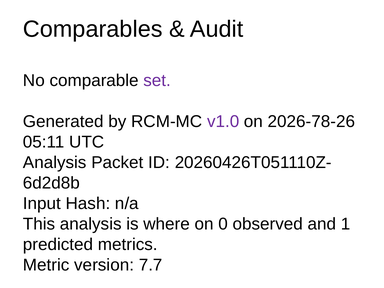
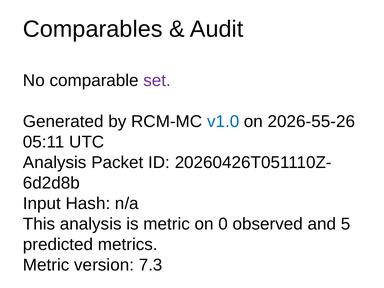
v1.0 colour: purple -> blue
2026-78-26: 2026-78-26 -> 2026-55-26
is where: where -> metric
1: 1 -> 5
7.7: 7.7 -> 7.3
